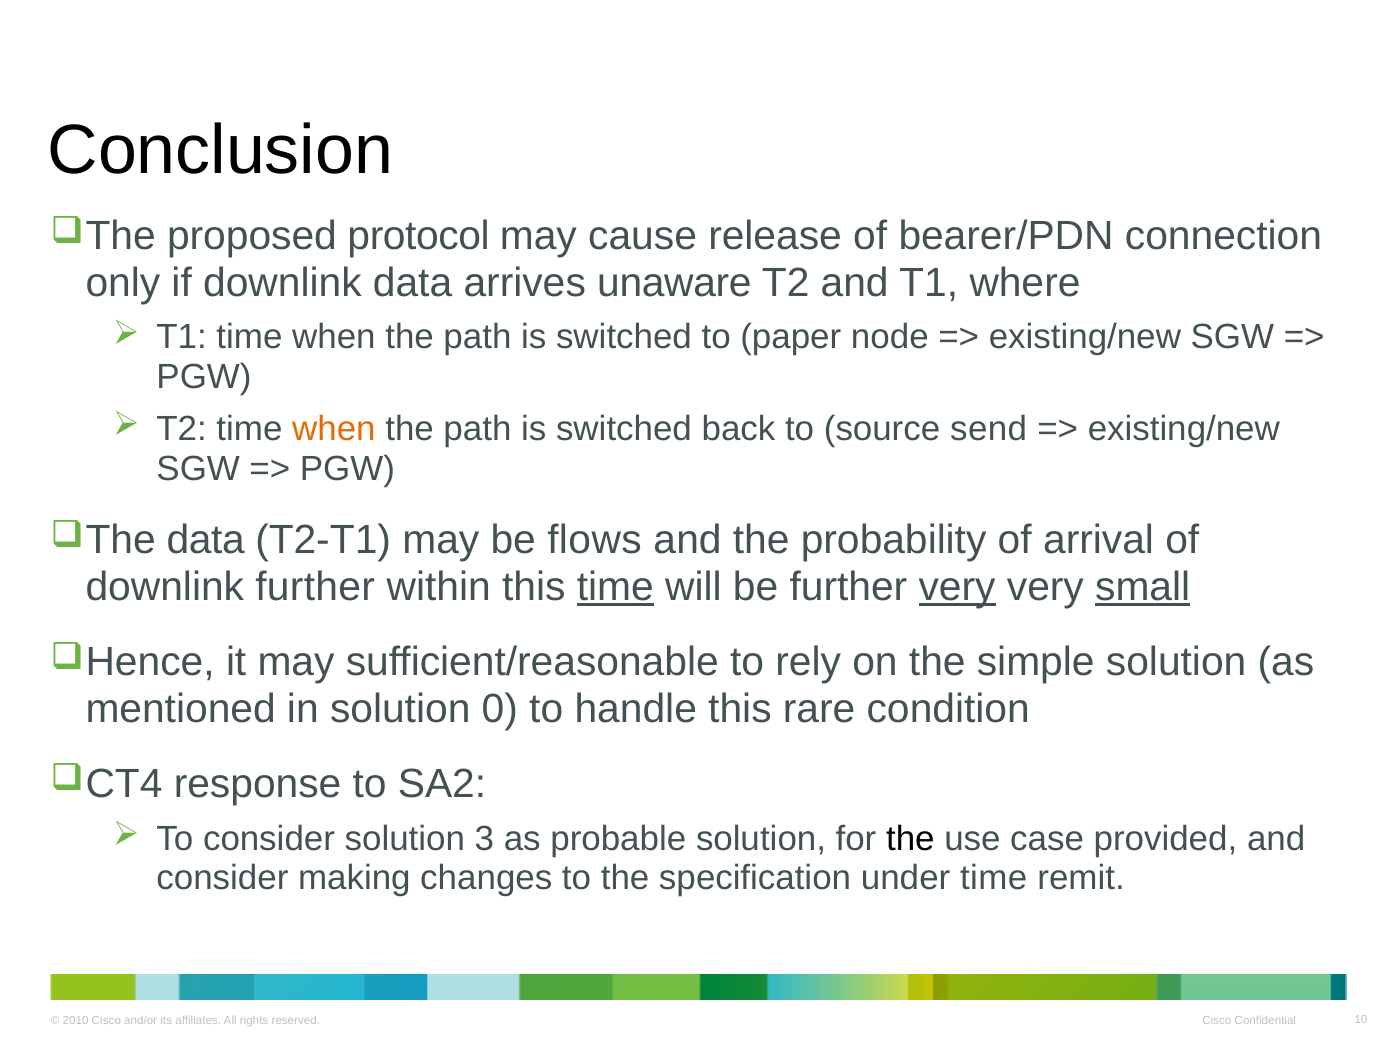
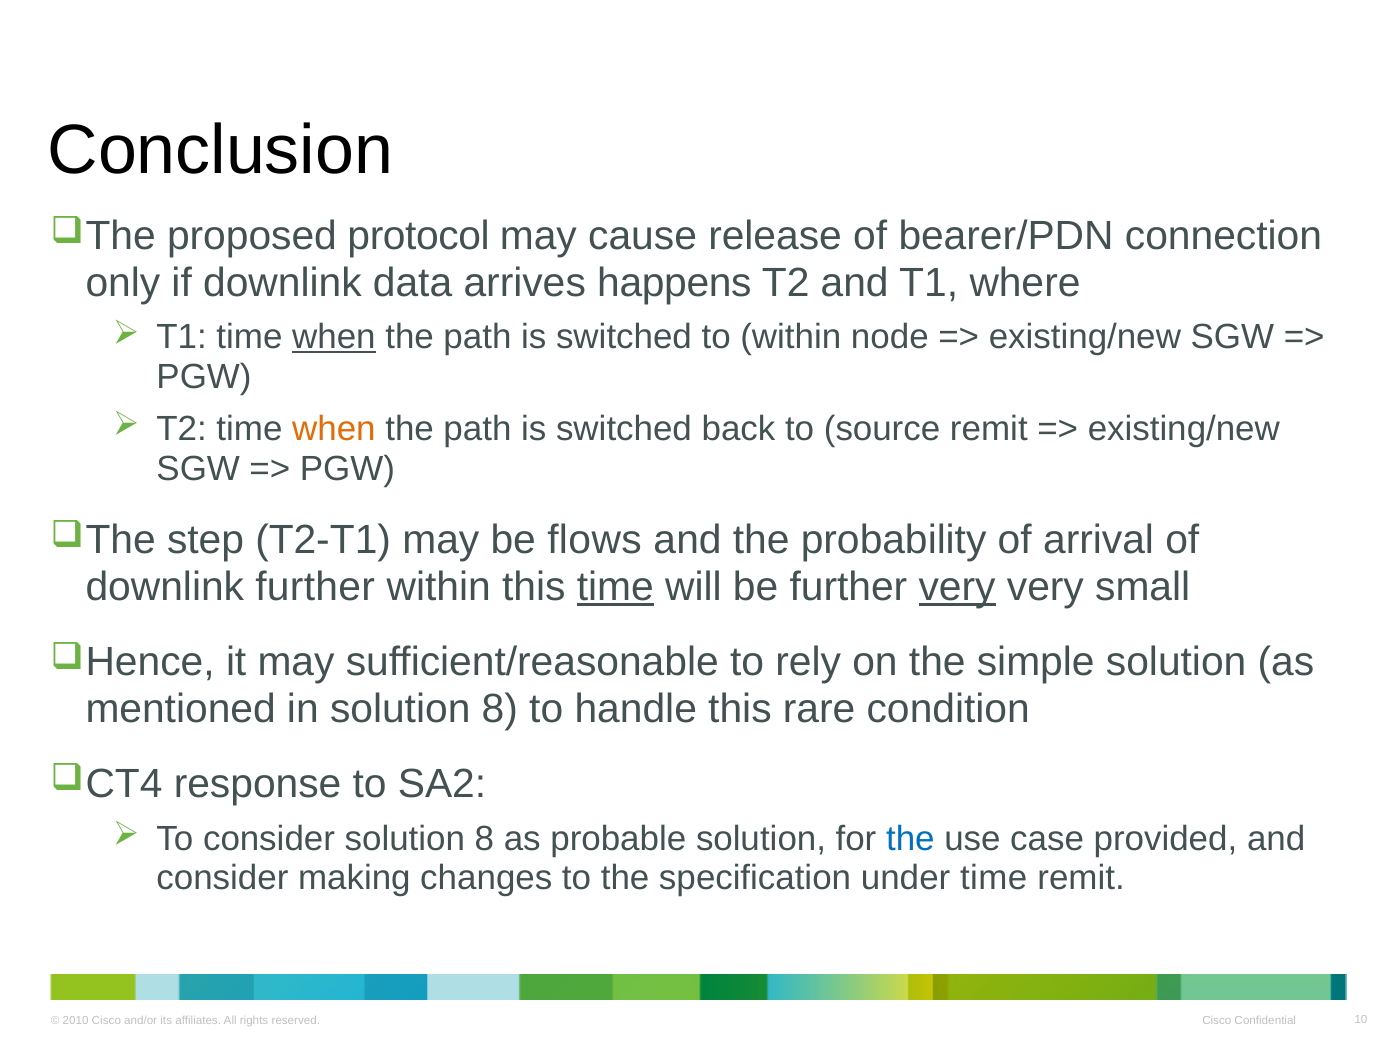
unaware: unaware -> happens
when at (334, 338) underline: none -> present
to paper: paper -> within
source send: send -> remit
data at (206, 541): data -> step
small underline: present -> none
in solution 0: 0 -> 8
consider solution 3: 3 -> 8
the at (910, 839) colour: black -> blue
